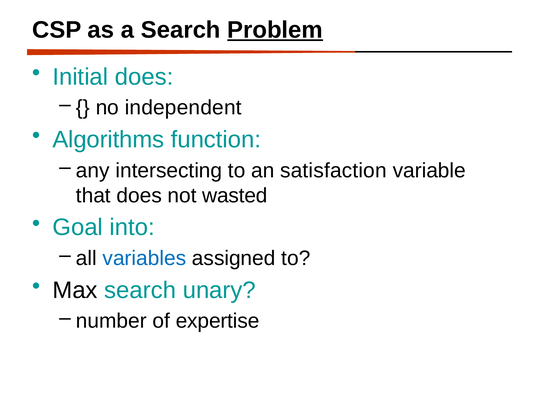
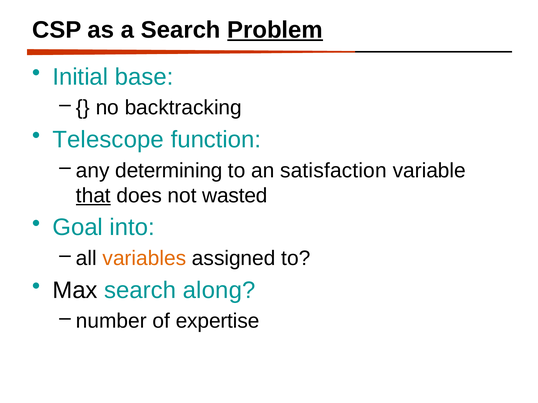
Initial does: does -> base
independent: independent -> backtracking
Algorithms: Algorithms -> Telescope
intersecting: intersecting -> determining
that underline: none -> present
variables colour: blue -> orange
unary: unary -> along
